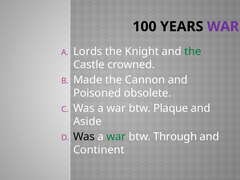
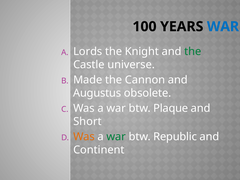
WAR at (223, 27) colour: purple -> blue
crowned: crowned -> universe
Poisoned: Poisoned -> Augustus
Aside: Aside -> Short
Was at (84, 137) colour: black -> orange
Through: Through -> Republic
